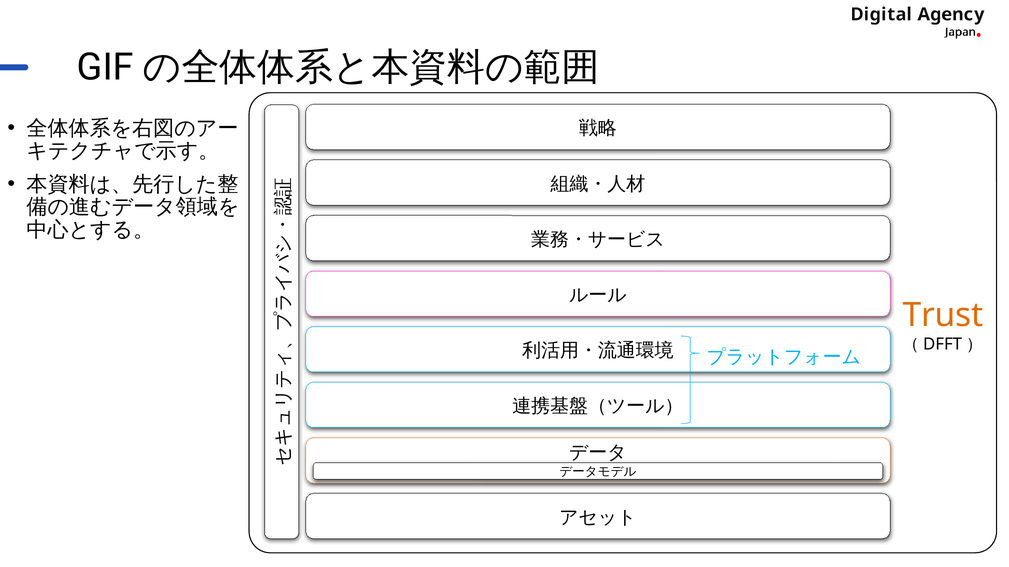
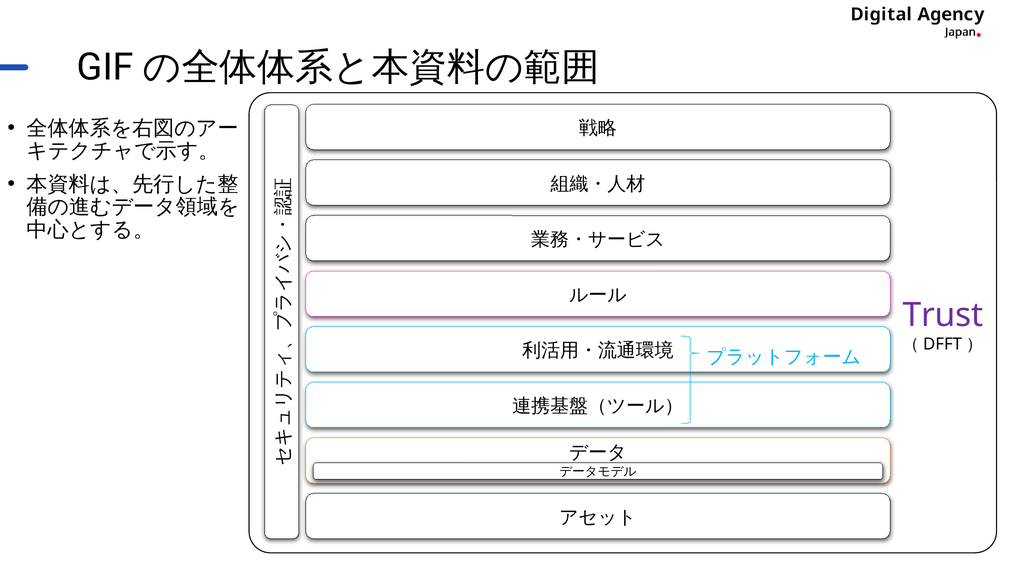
Trust colour: orange -> purple
